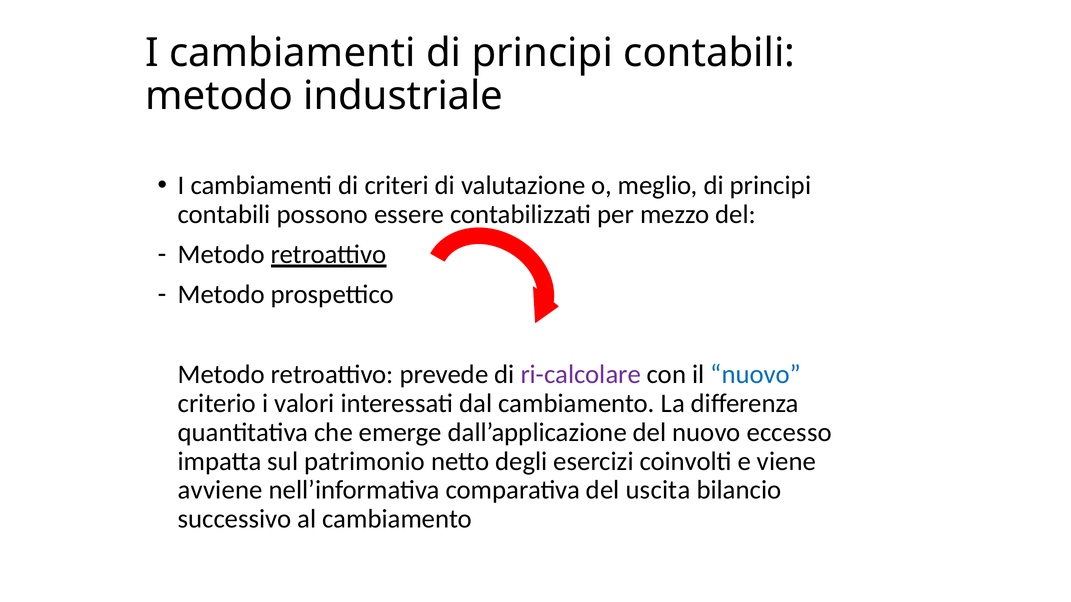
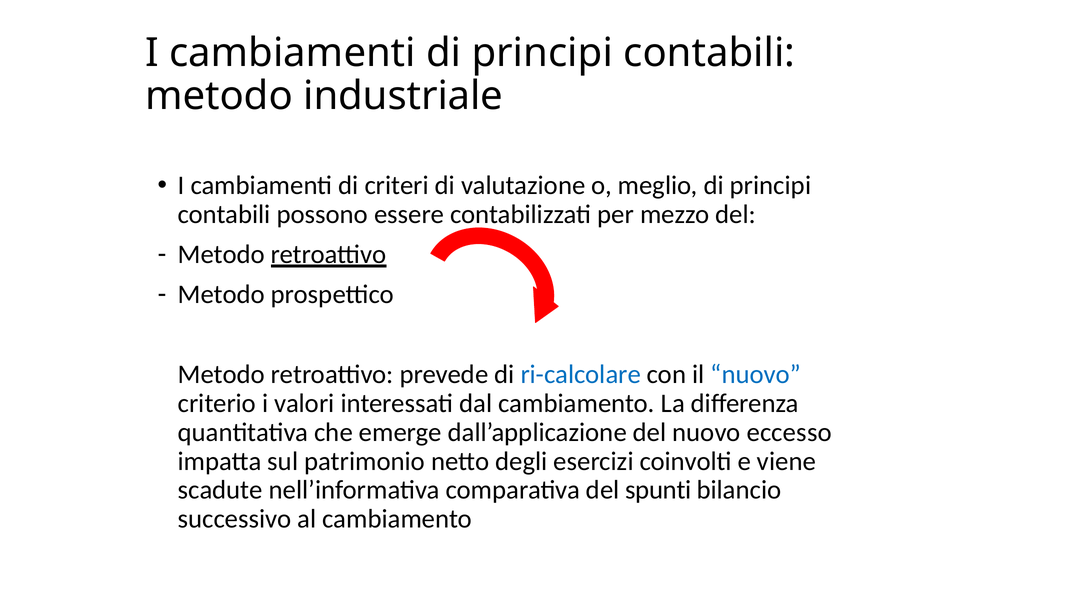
ri-calcolare colour: purple -> blue
avviene: avviene -> scadute
uscita: uscita -> spunti
